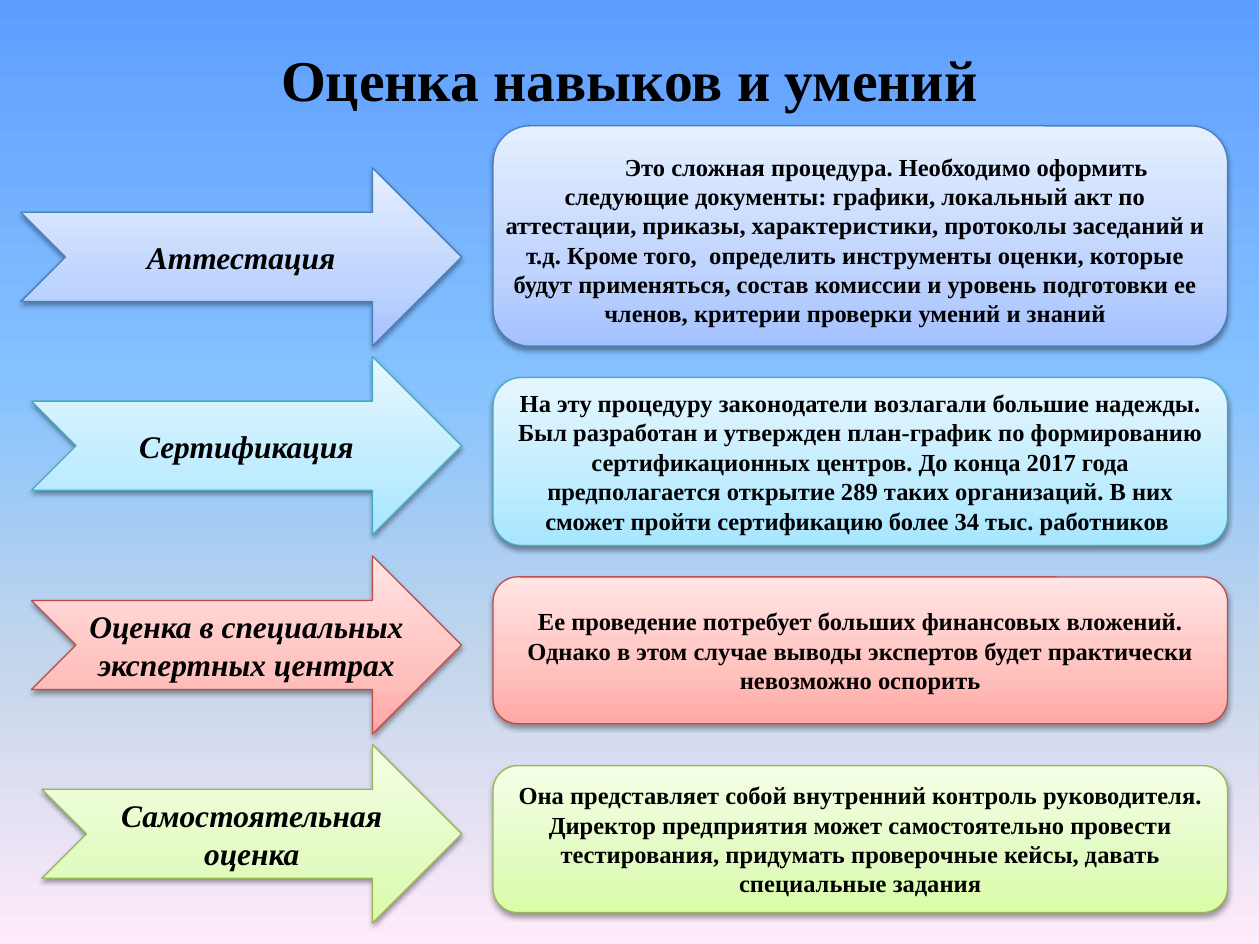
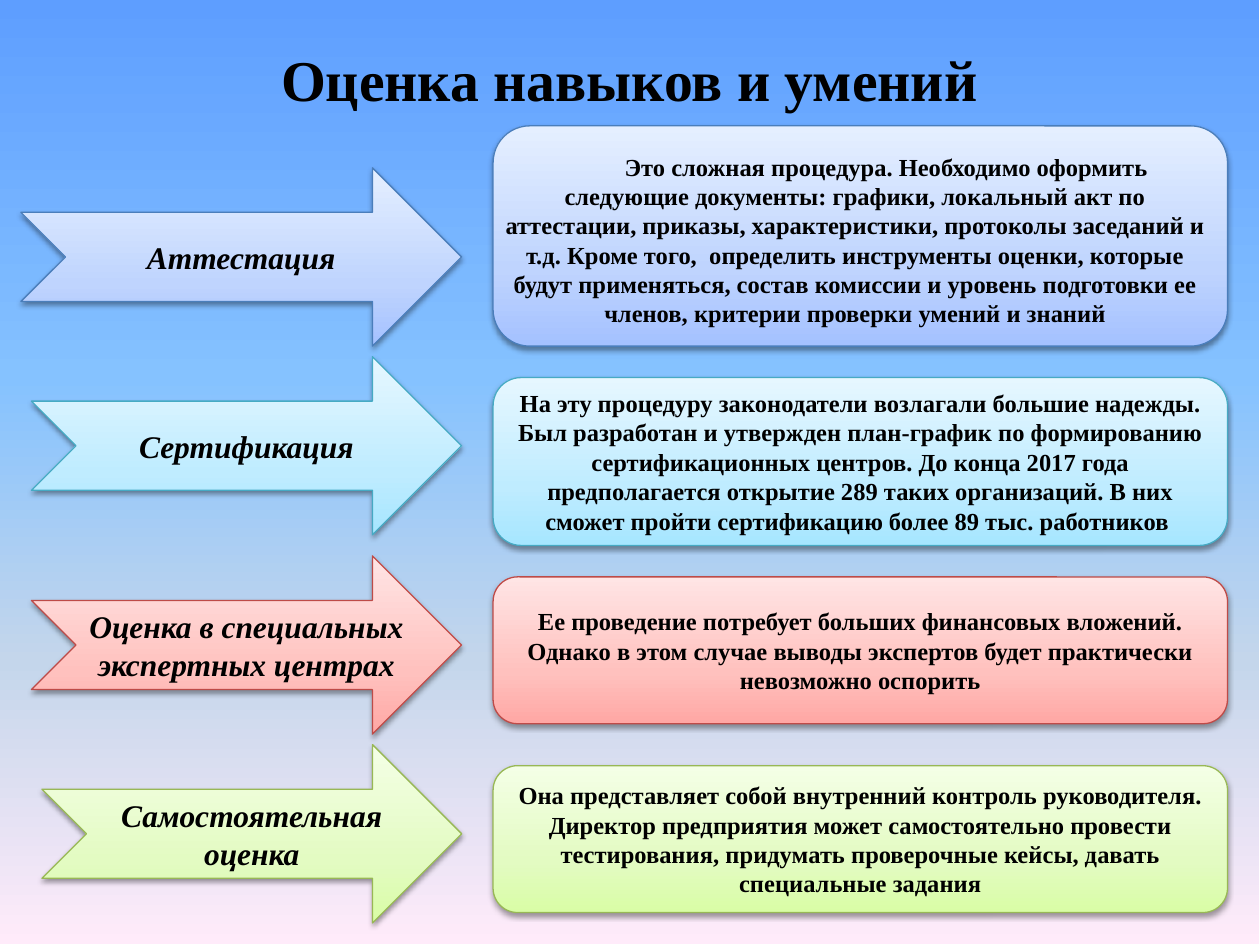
34: 34 -> 89
